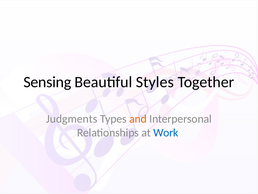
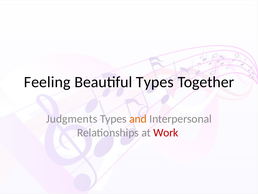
Sensing: Sensing -> Feeling
Beautiful Styles: Styles -> Types
Work colour: blue -> red
